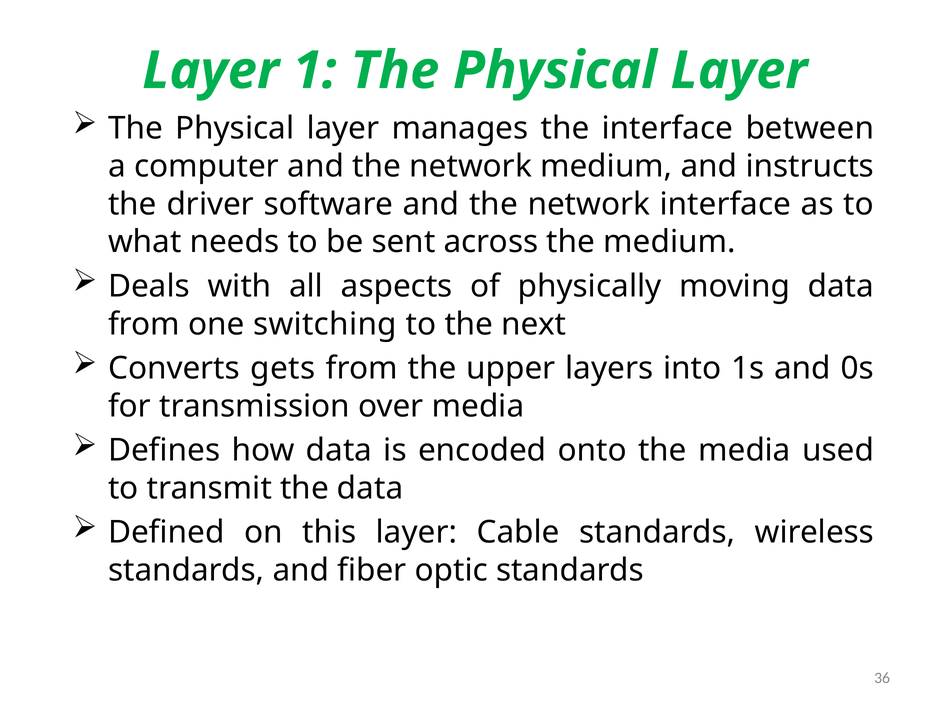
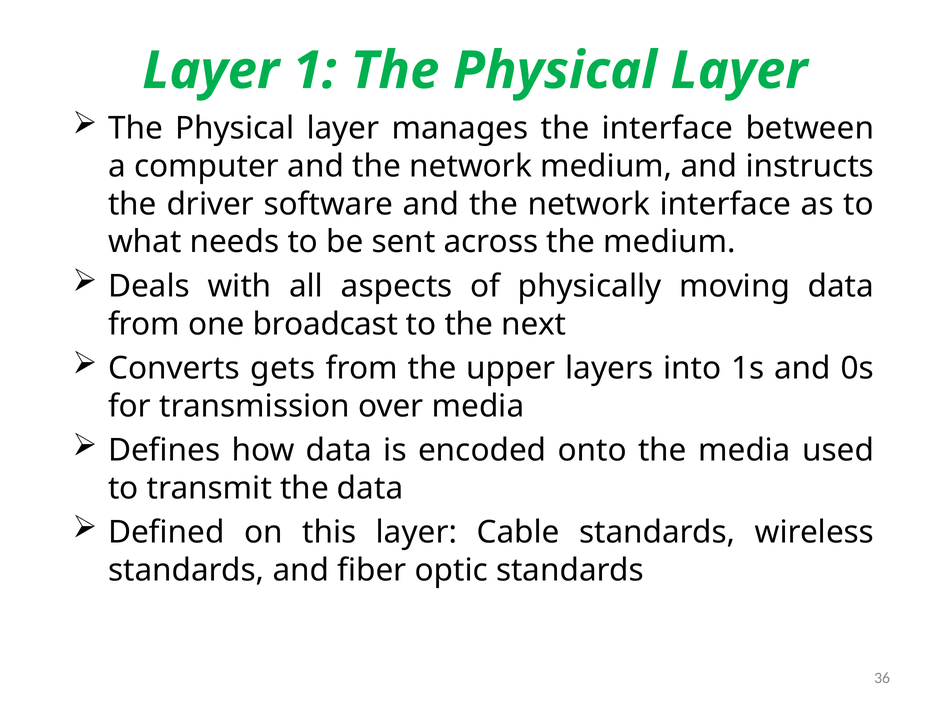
switching: switching -> broadcast
